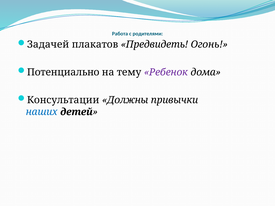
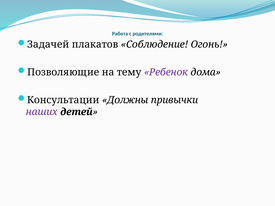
Предвидеть: Предвидеть -> Соблюдение
Потенциально: Потенциально -> Позволяющие
наших colour: blue -> purple
